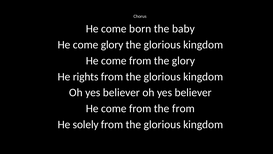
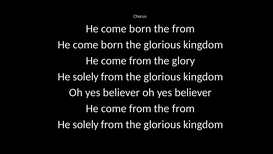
baby at (183, 29): baby -> from
glory at (112, 45): glory -> born
rights at (86, 76): rights -> solely
